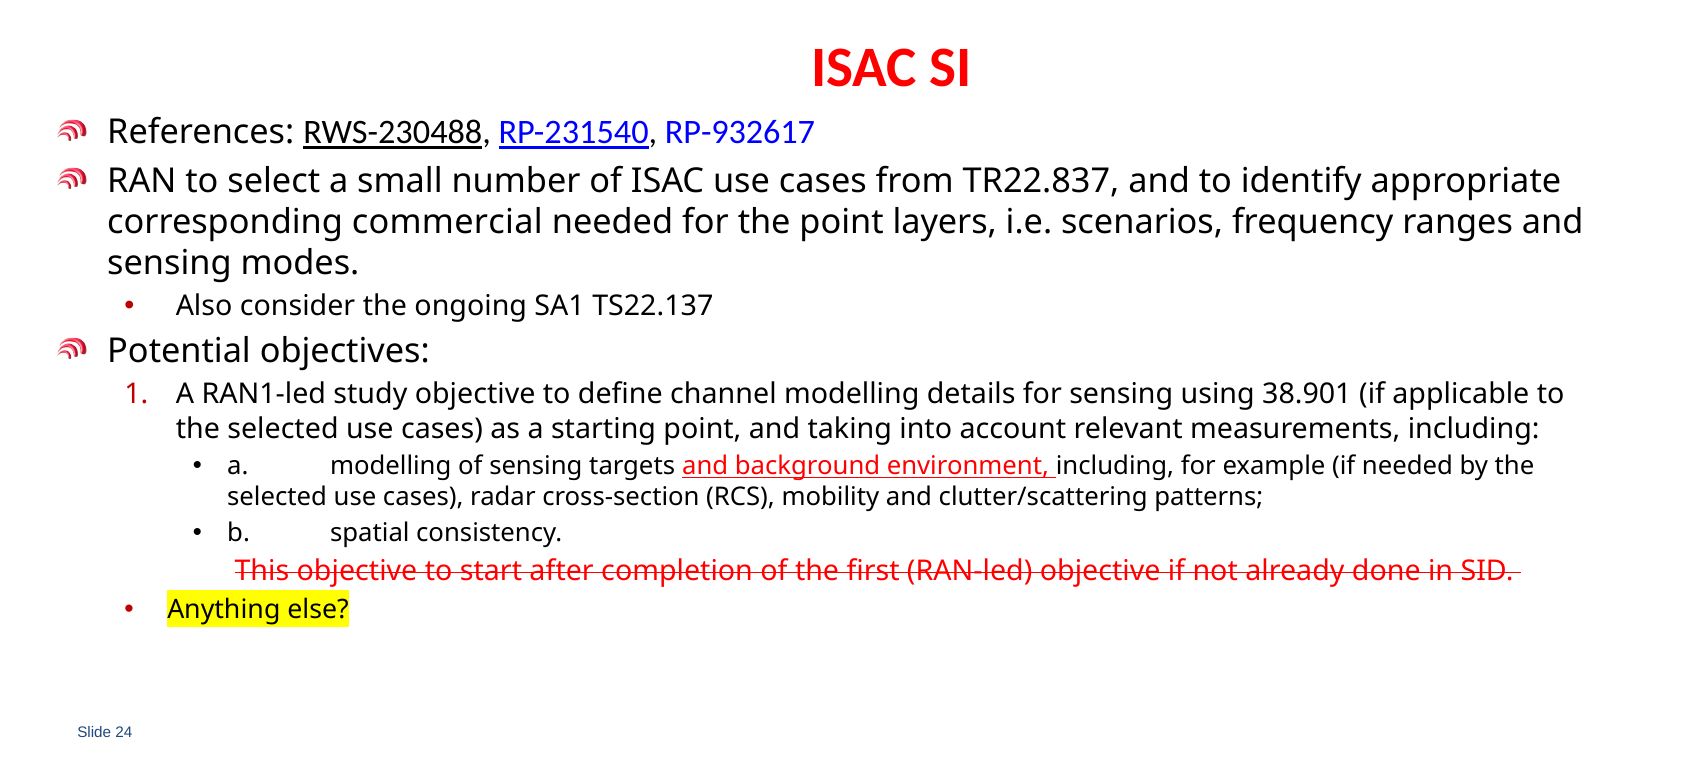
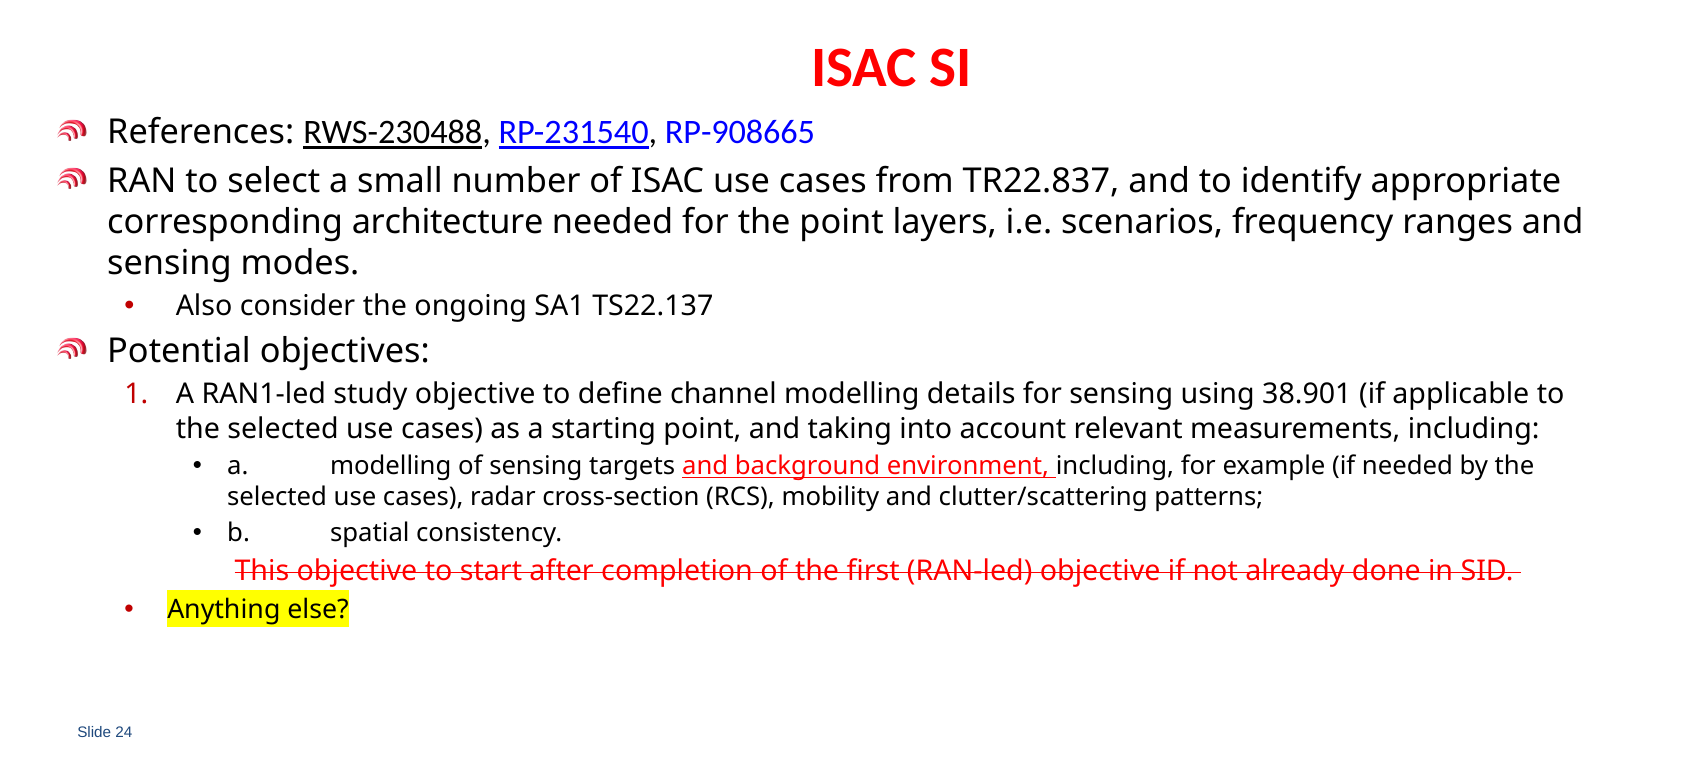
RP-932617: RP-932617 -> RP-908665
commercial: commercial -> architecture
